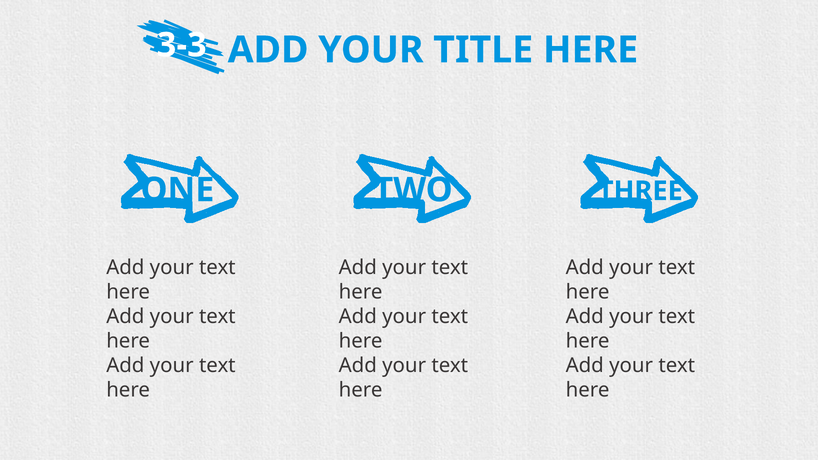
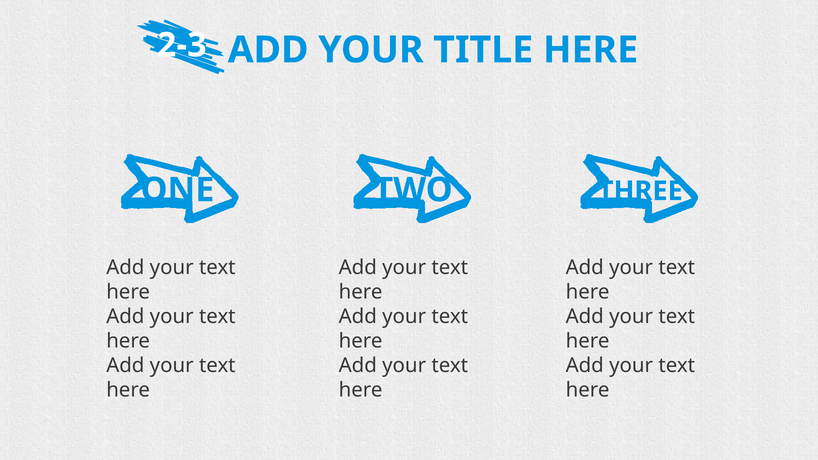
3-3: 3-3 -> 2-3
